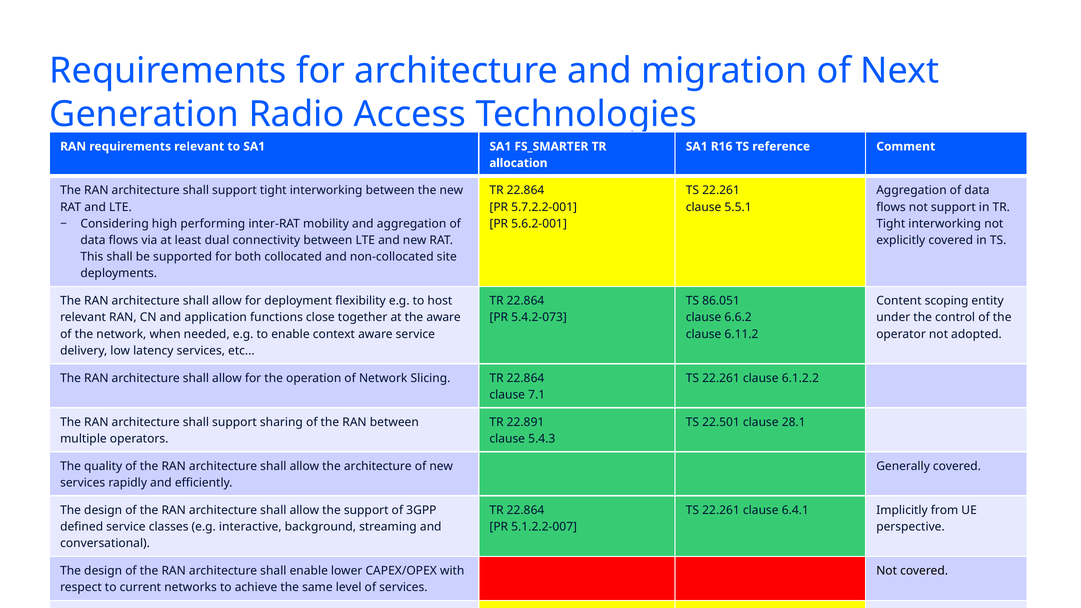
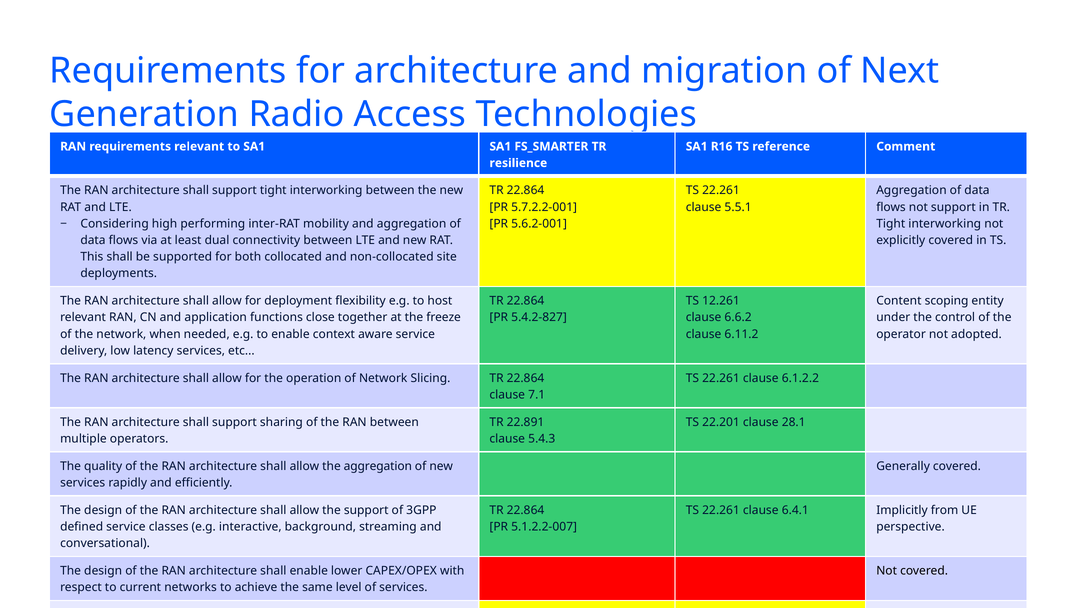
allocation: allocation -> resilience
86.051: 86.051 -> 12.261
the aware: aware -> freeze
5.4.2-073: 5.4.2-073 -> 5.4.2-827
22.501: 22.501 -> 22.201
the architecture: architecture -> aggregation
